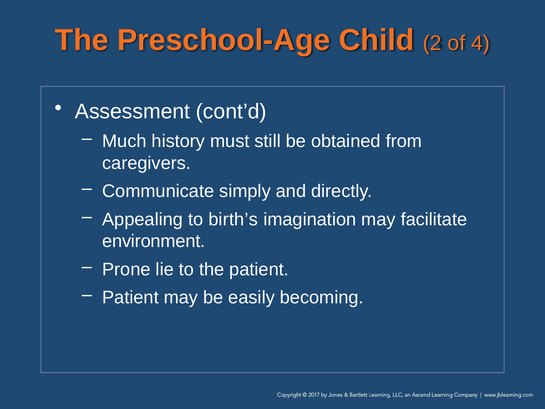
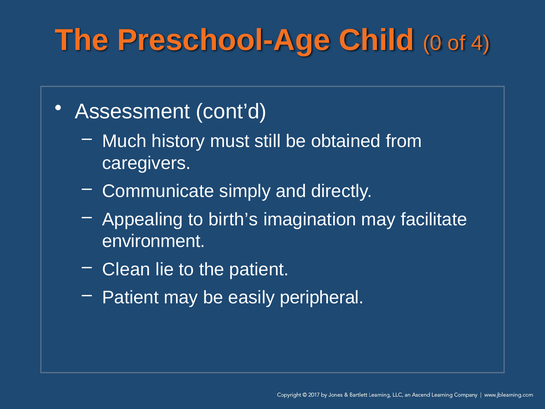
2: 2 -> 0
Prone: Prone -> Clean
becoming: becoming -> peripheral
